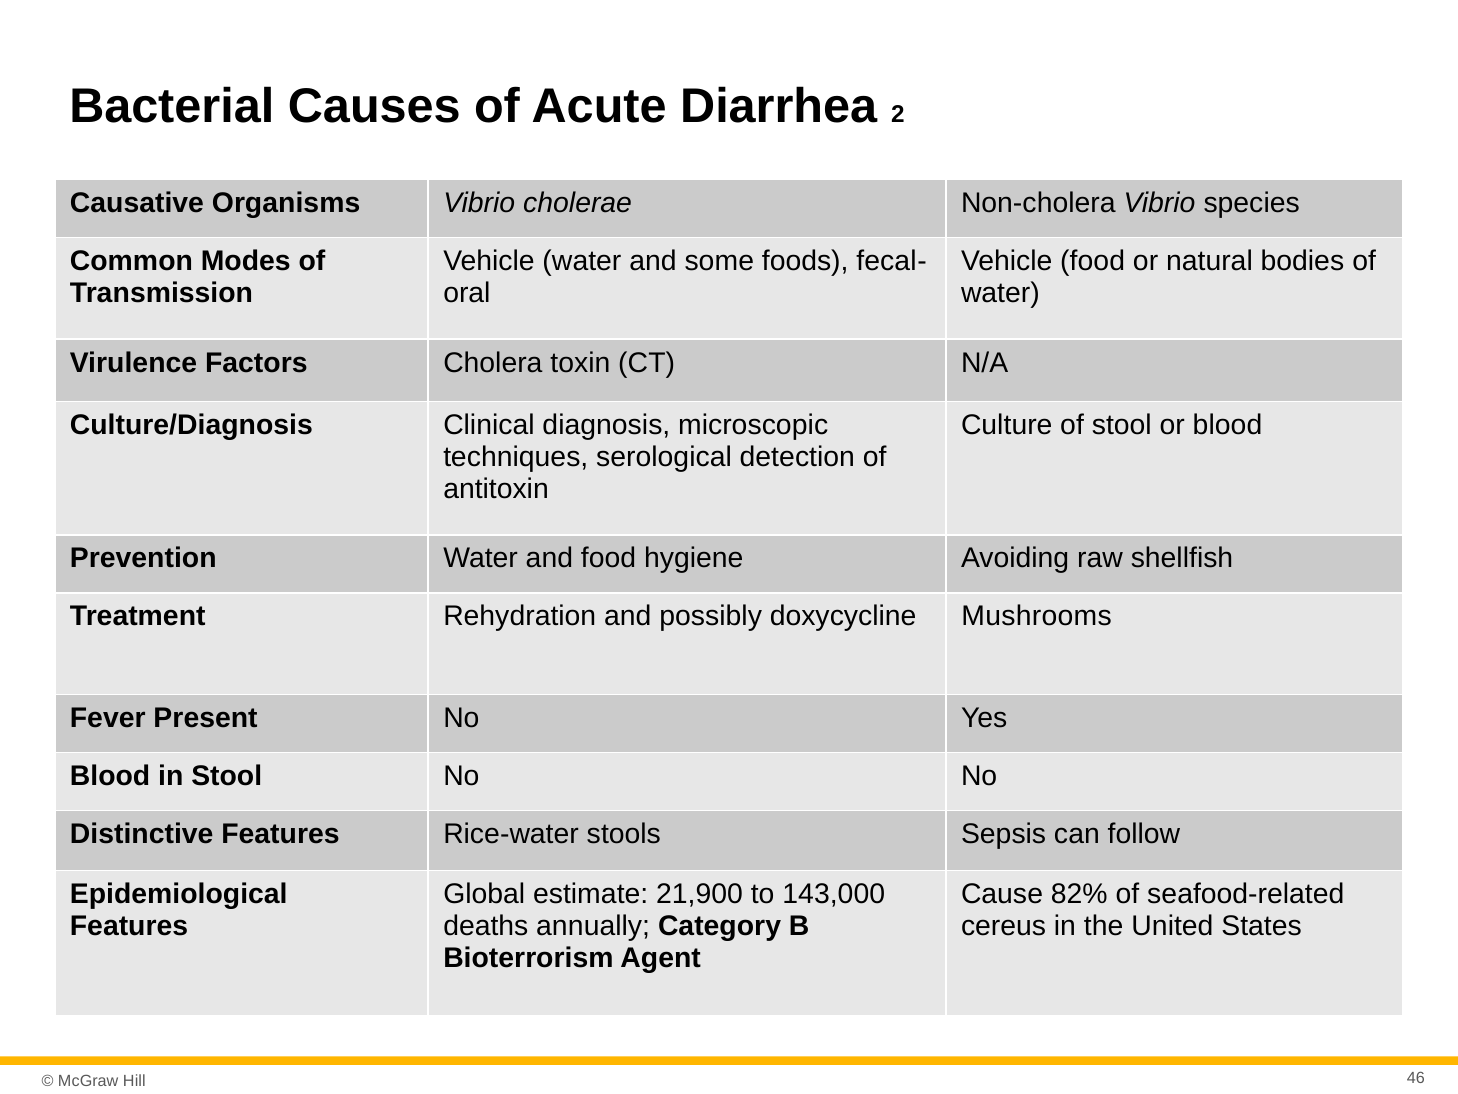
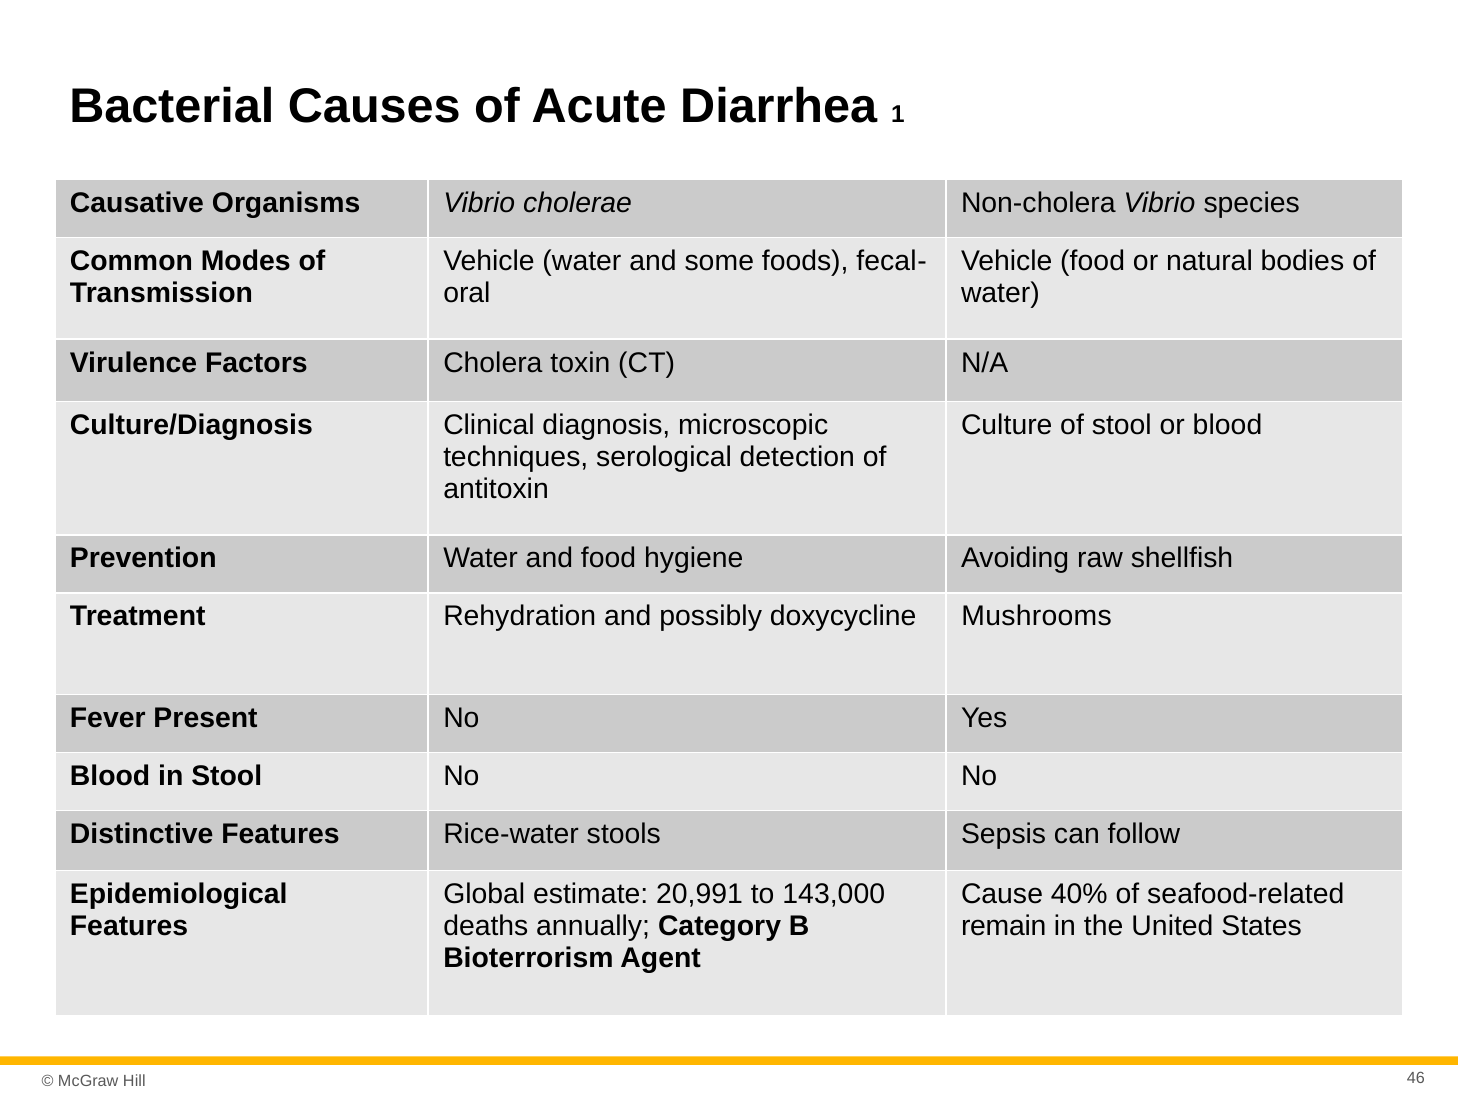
2: 2 -> 1
21,900: 21,900 -> 20,991
82%: 82% -> 40%
cereus: cereus -> remain
